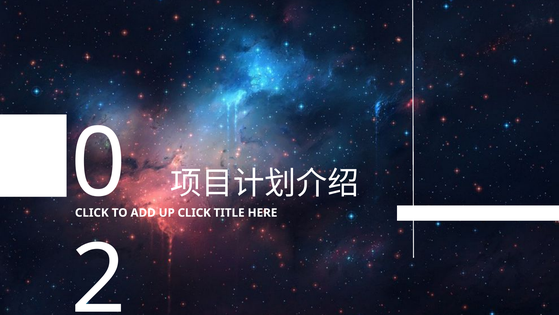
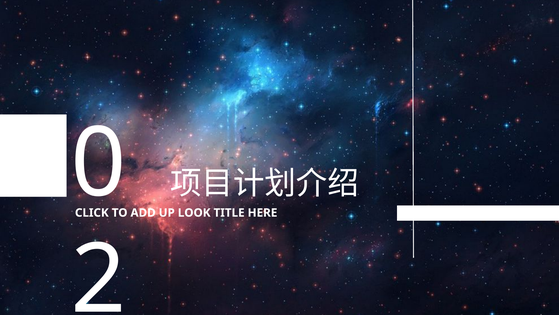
UP CLICK: CLICK -> LOOK
